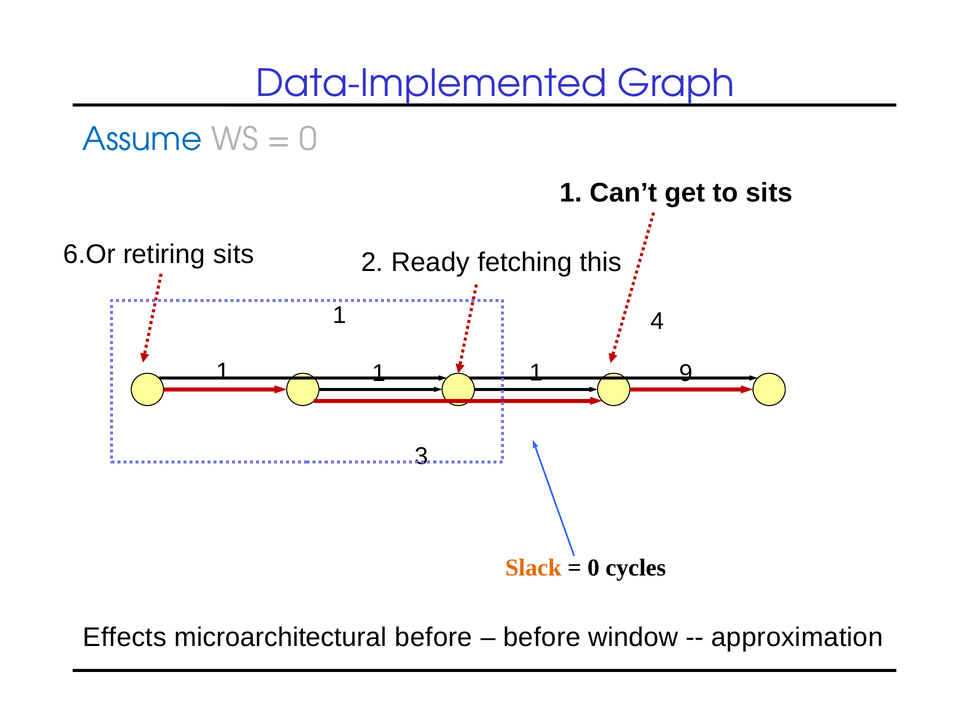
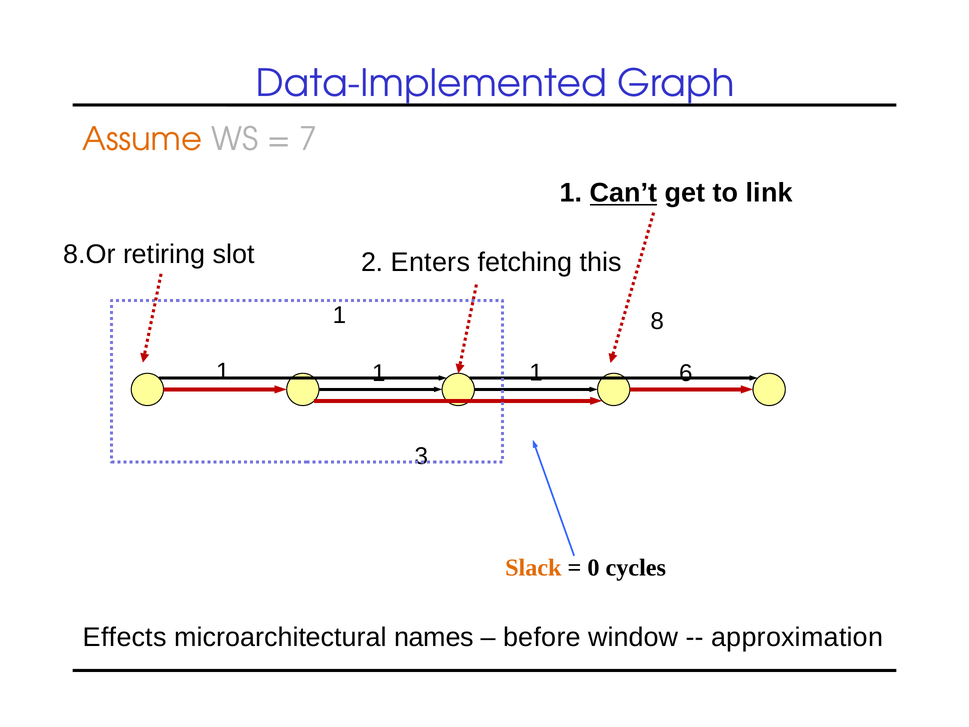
Assume colour: blue -> orange
0 at (308, 140): 0 -> 7
Can’t underline: none -> present
to sits: sits -> link
6.Or: 6.Or -> 8.Or
retiring sits: sits -> slot
Ready: Ready -> Enters
4: 4 -> 8
9: 9 -> 6
microarchitectural before: before -> names
